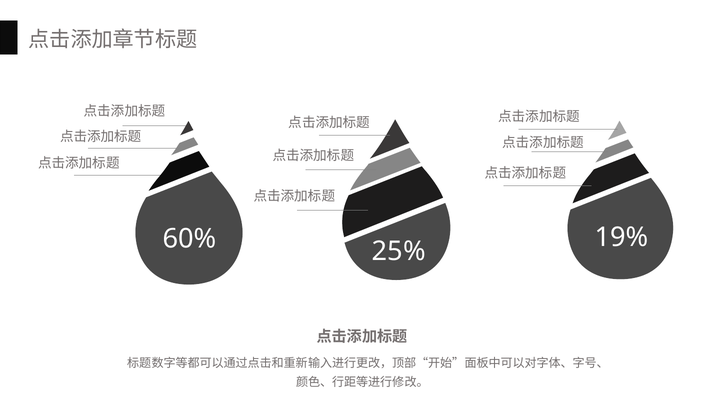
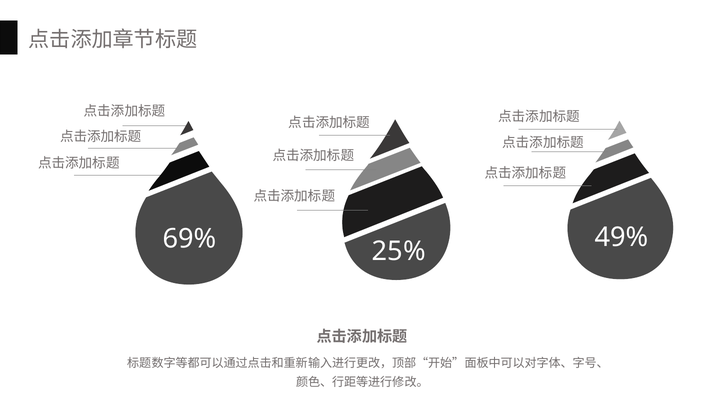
19%: 19% -> 49%
60%: 60% -> 69%
